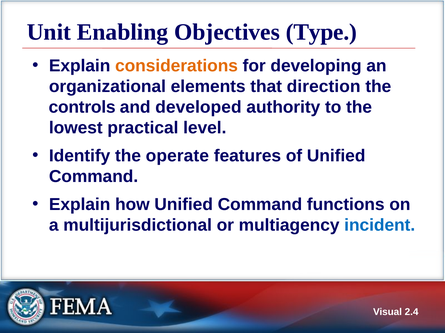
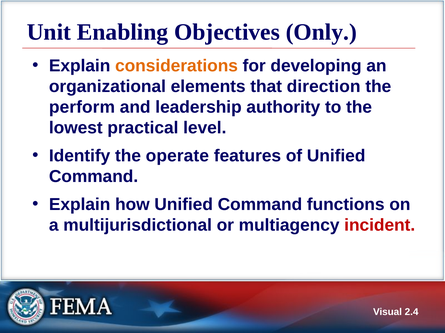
Type: Type -> Only
controls: controls -> perform
developed: developed -> leadership
incident colour: blue -> red
